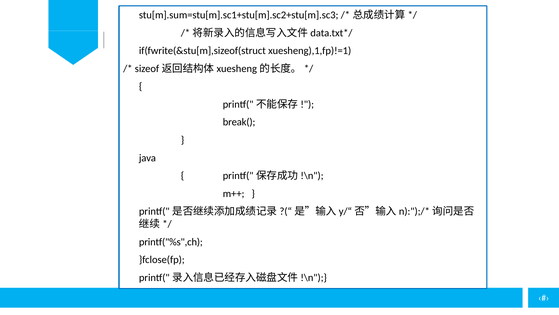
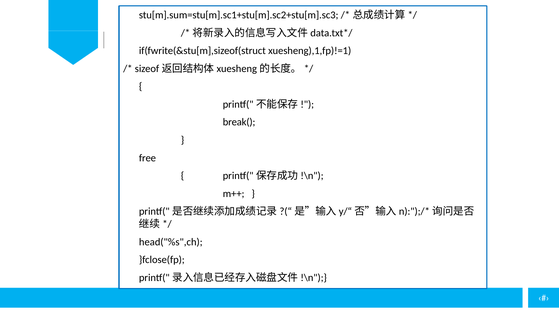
java: java -> free
printf("%s",ch: printf("%s",ch -> head("%s",ch
